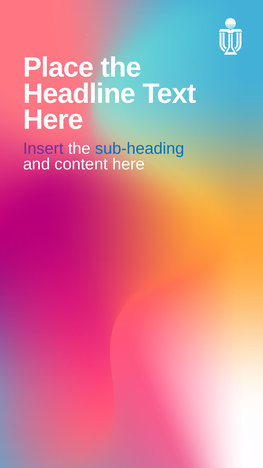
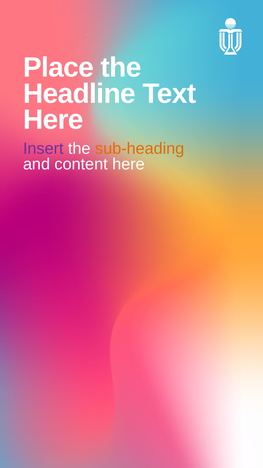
sub-heading colour: blue -> orange
